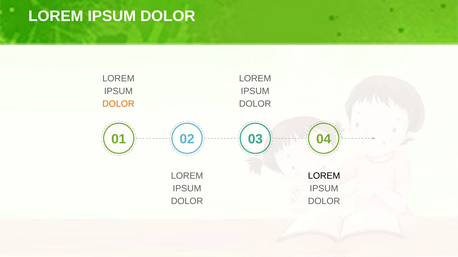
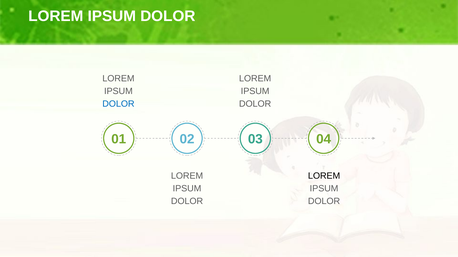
DOLOR at (118, 104) colour: orange -> blue
